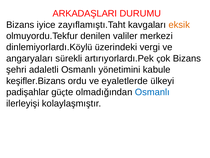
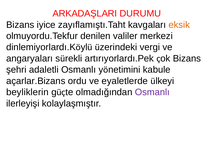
keşifler.Bizans: keşifler.Bizans -> açarlar.Bizans
padişahlar: padişahlar -> beyliklerin
Osmanlı at (152, 92) colour: blue -> purple
